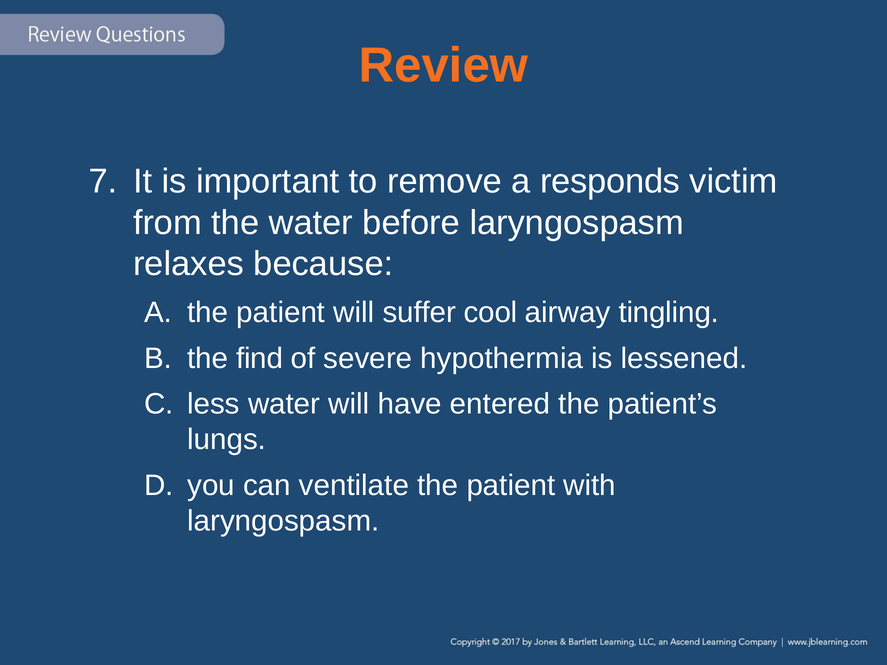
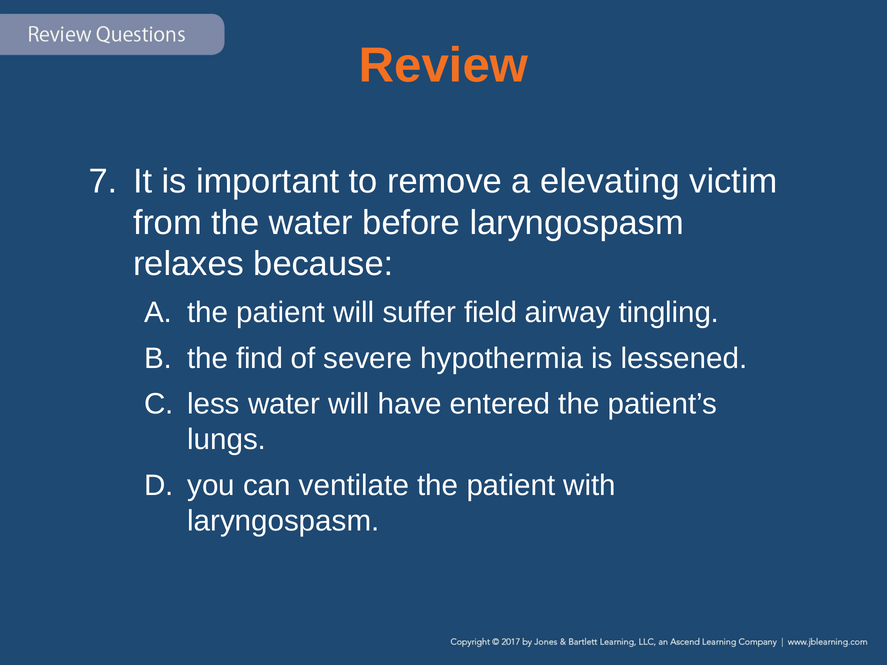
responds: responds -> elevating
cool: cool -> field
